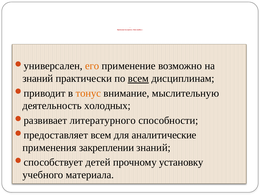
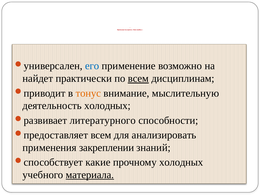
его colour: orange -> blue
знаний at (38, 78): знаний -> найдет
аналитические: аналитические -> анализировать
детей: детей -> какие
прочному установку: установку -> холодных
материала underline: none -> present
